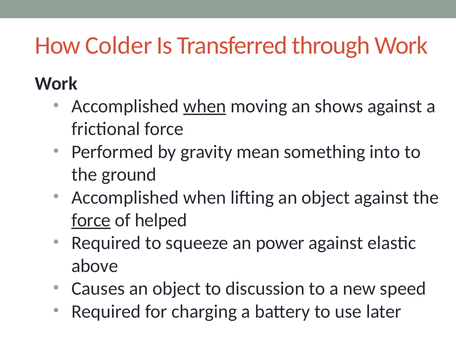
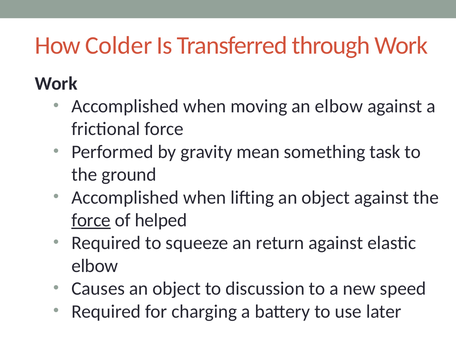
when at (205, 106) underline: present -> none
an shows: shows -> elbow
into: into -> task
power: power -> return
above at (95, 266): above -> elbow
